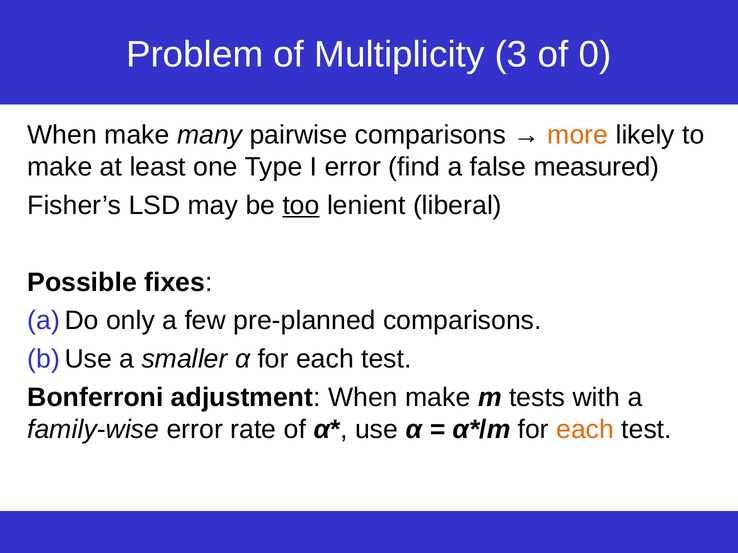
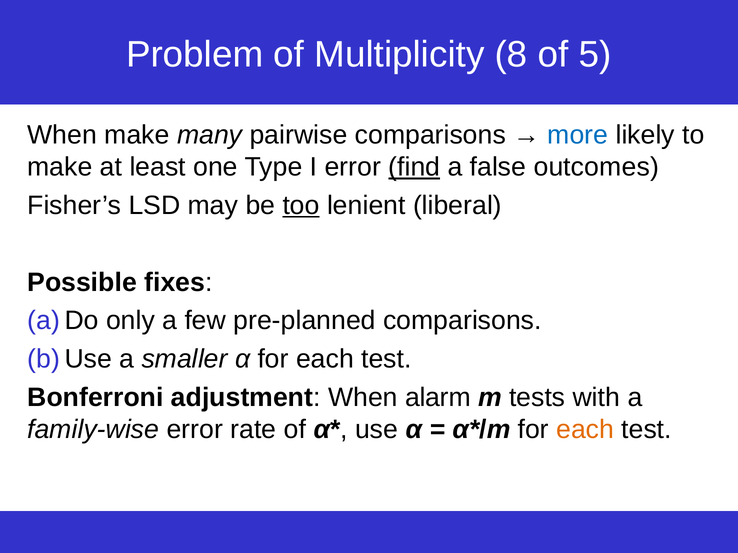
3: 3 -> 8
0: 0 -> 5
more colour: orange -> blue
find underline: none -> present
measured: measured -> outcomes
adjustment When make: make -> alarm
